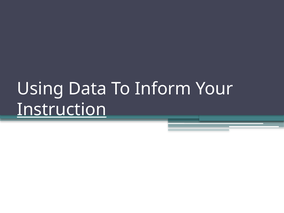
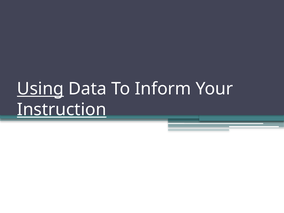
Using underline: none -> present
